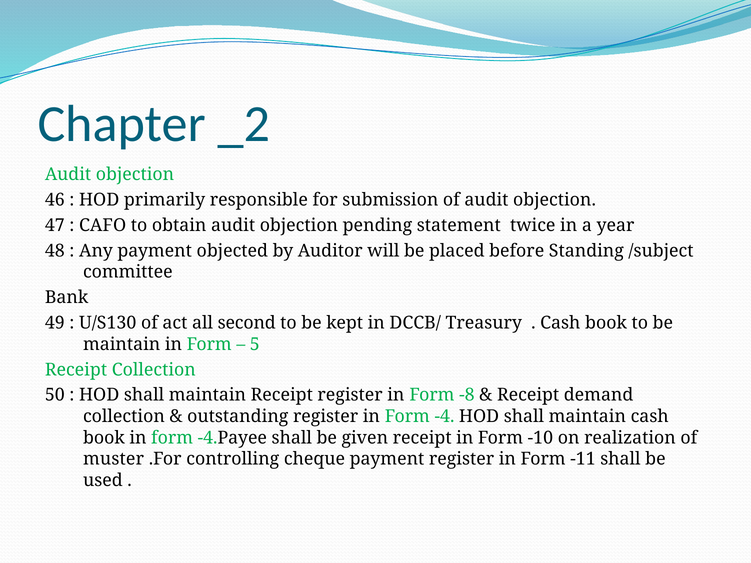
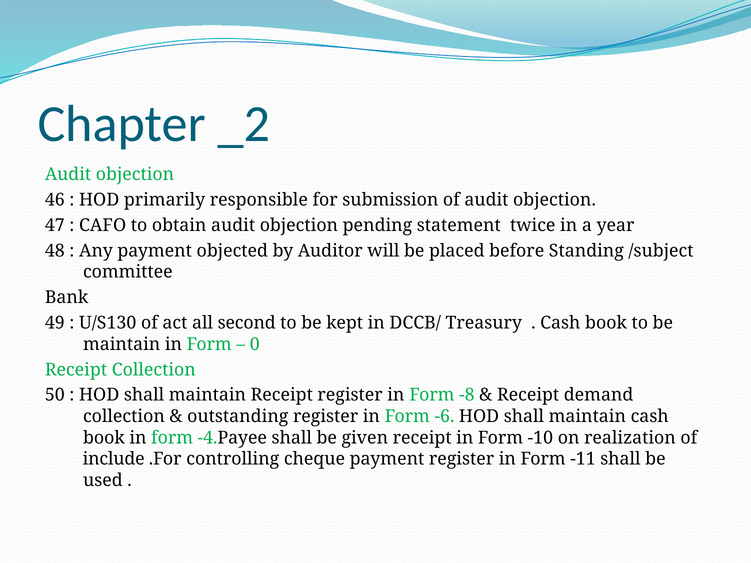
5: 5 -> 0
-4: -4 -> -6
muster: muster -> include
